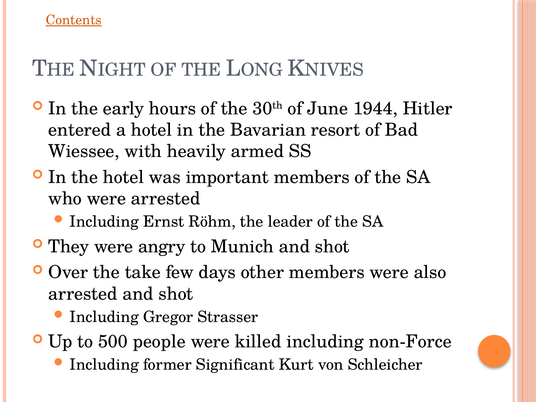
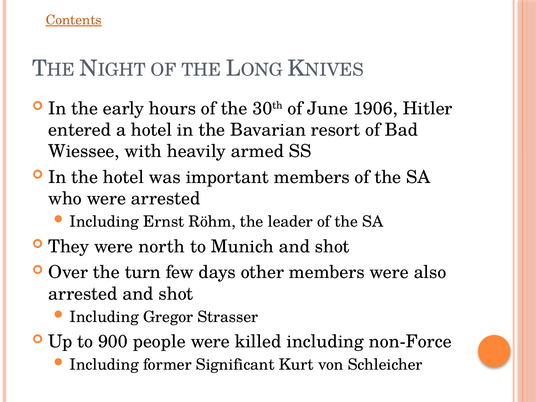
1944: 1944 -> 1906
angry: angry -> north
take: take -> turn
500: 500 -> 900
